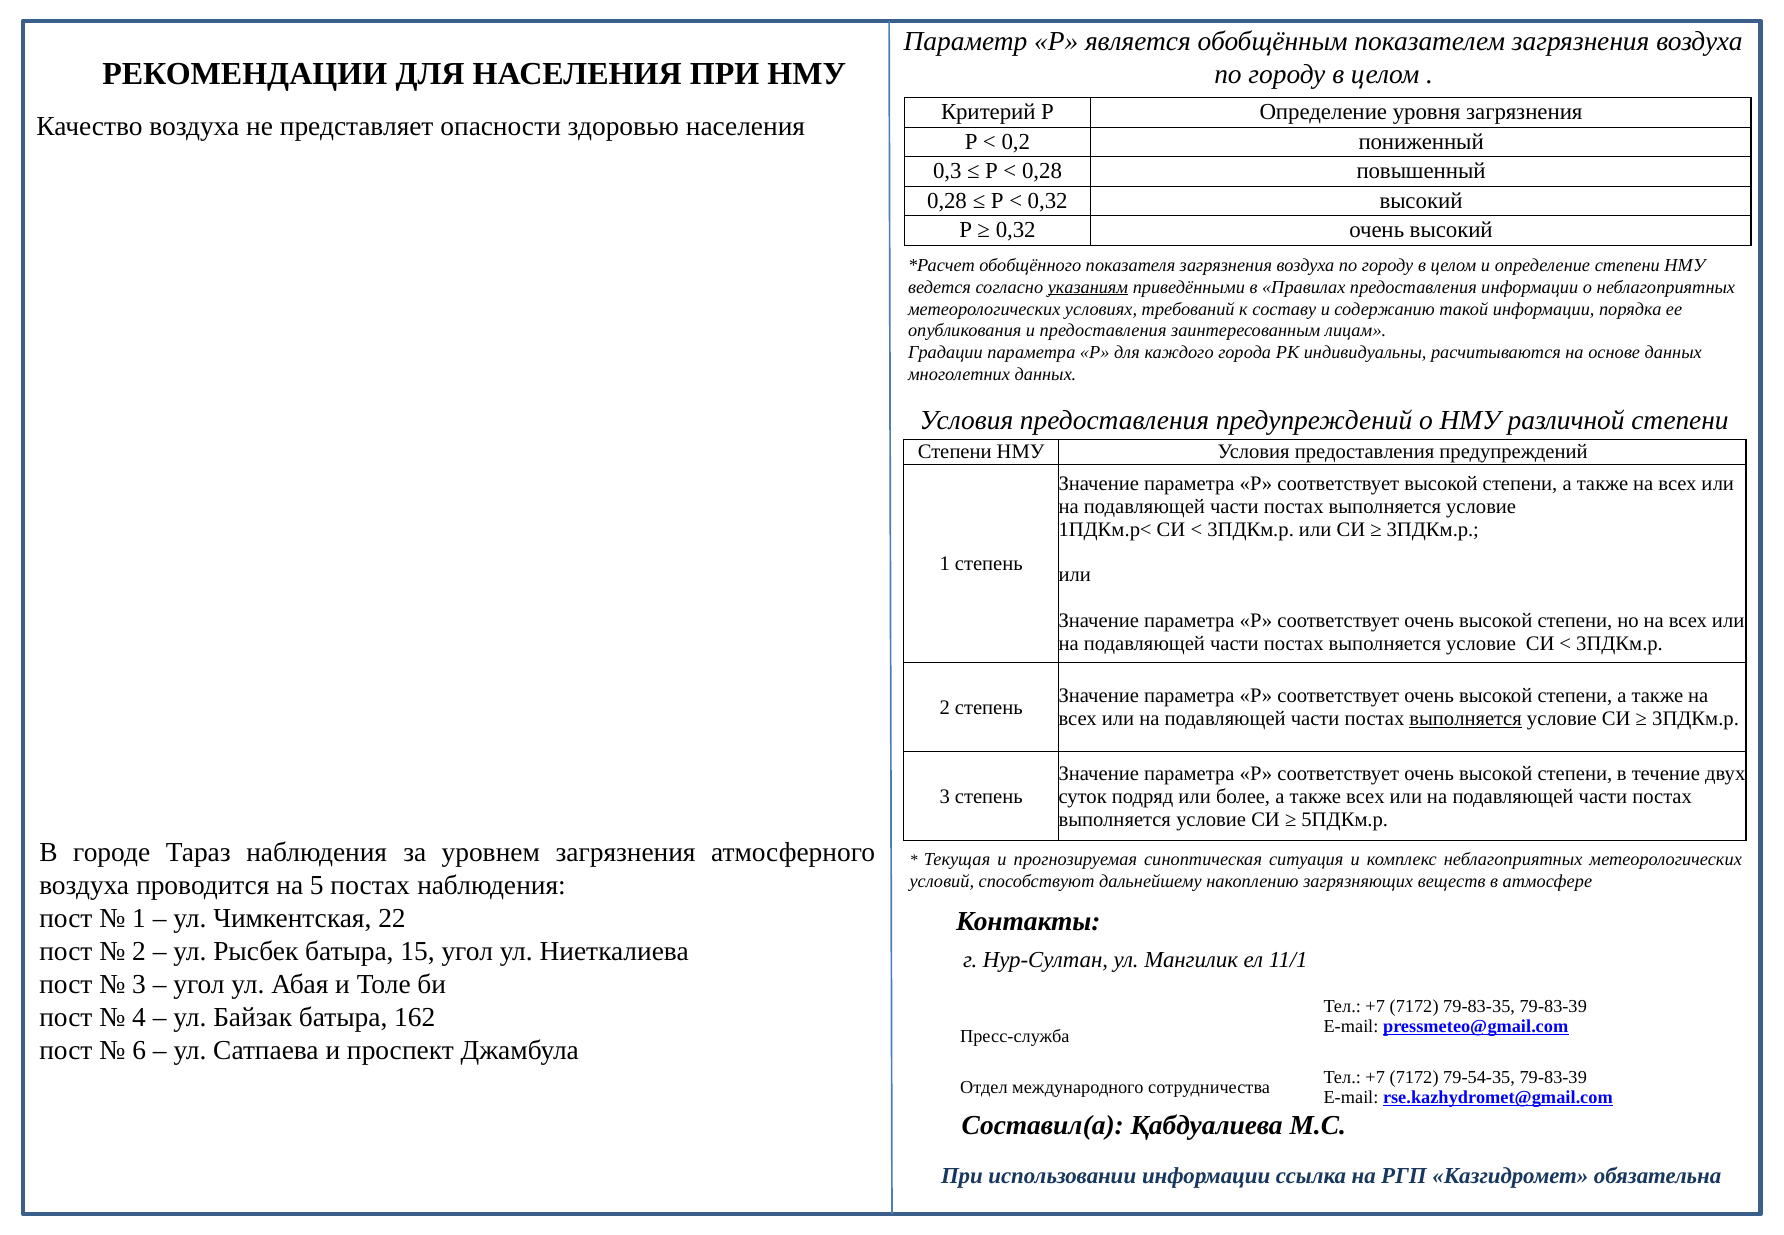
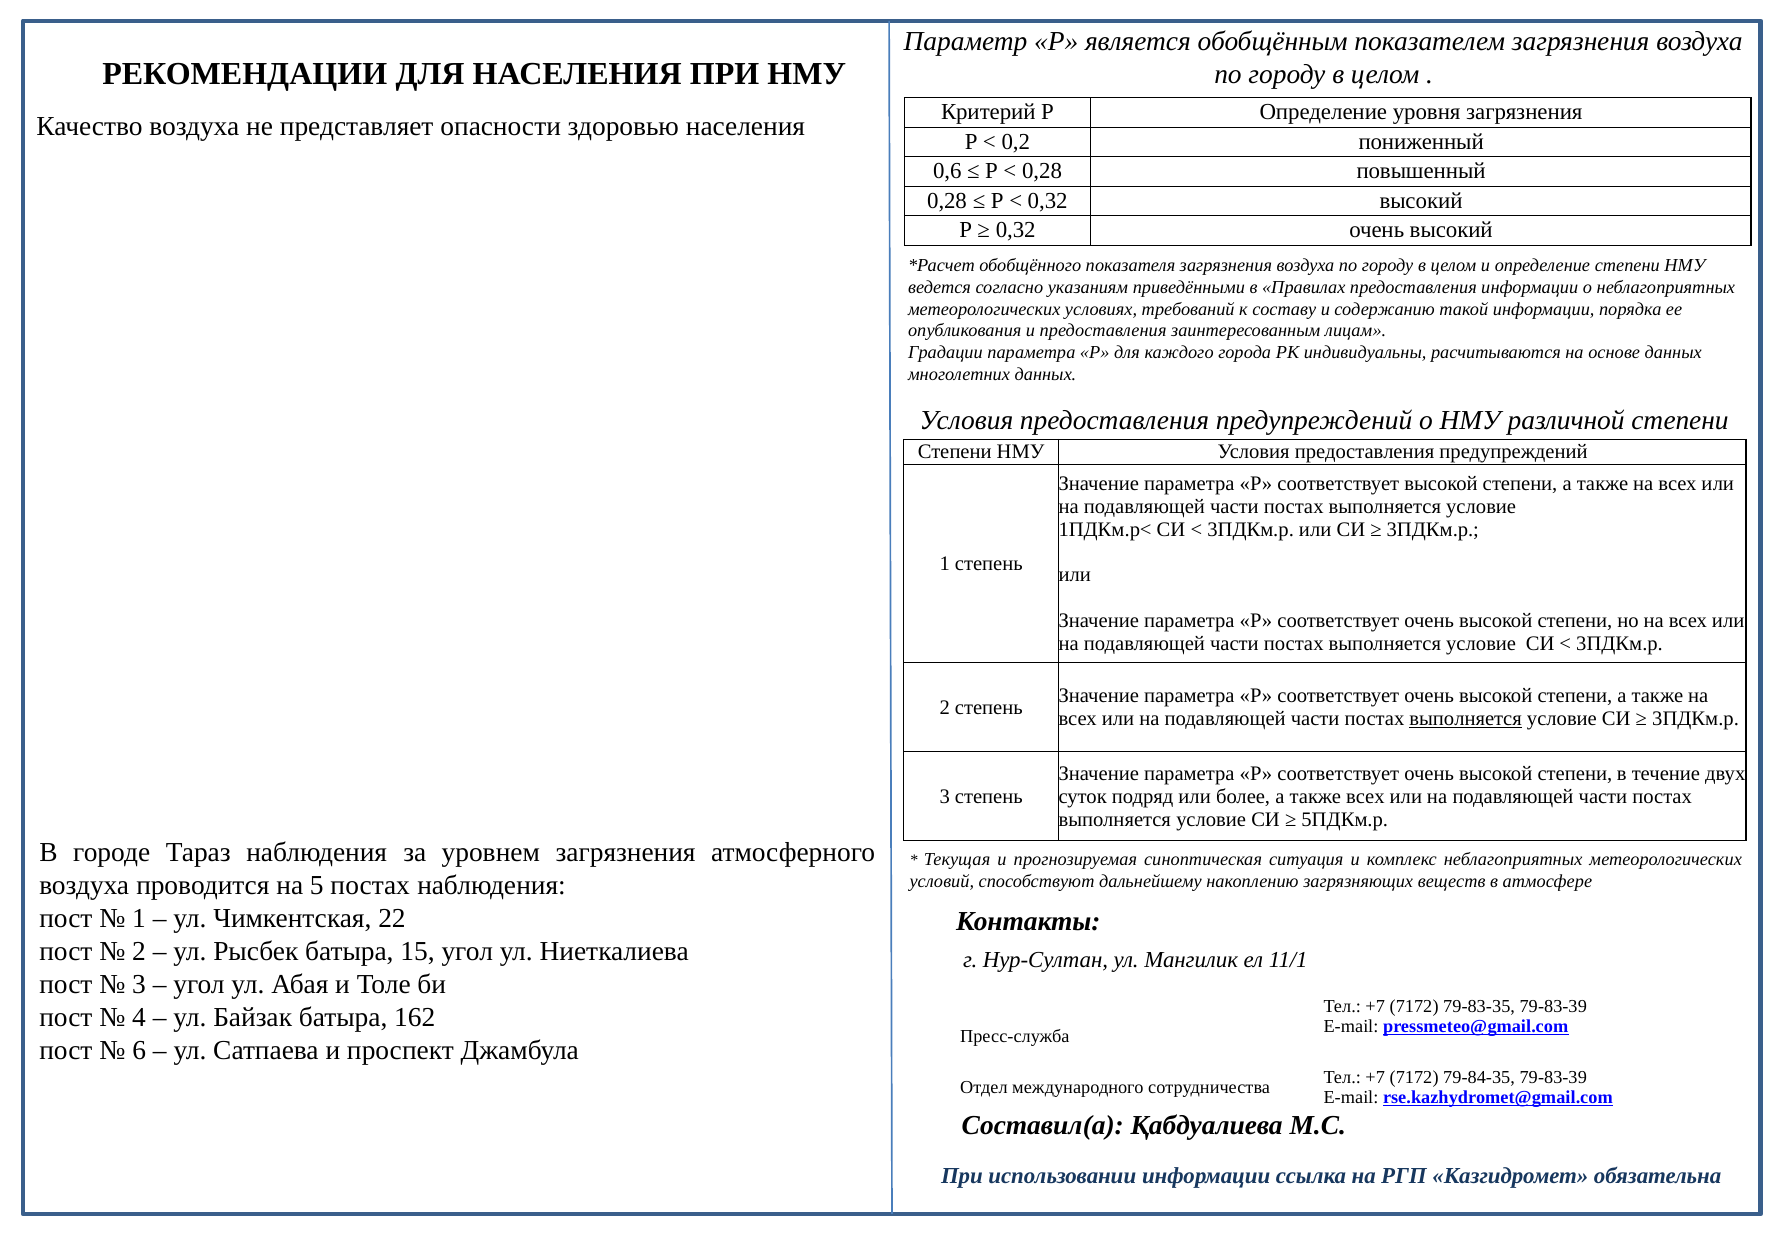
0,3: 0,3 -> 0,6
указаниям underline: present -> none
79-54-35: 79-54-35 -> 79-84-35
